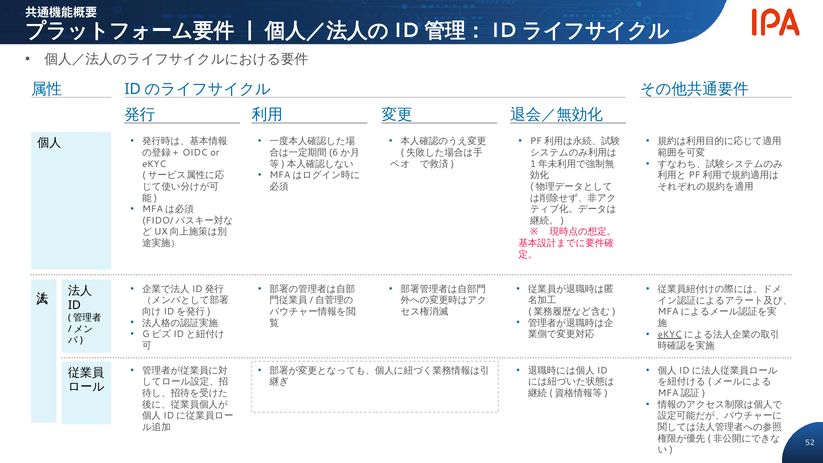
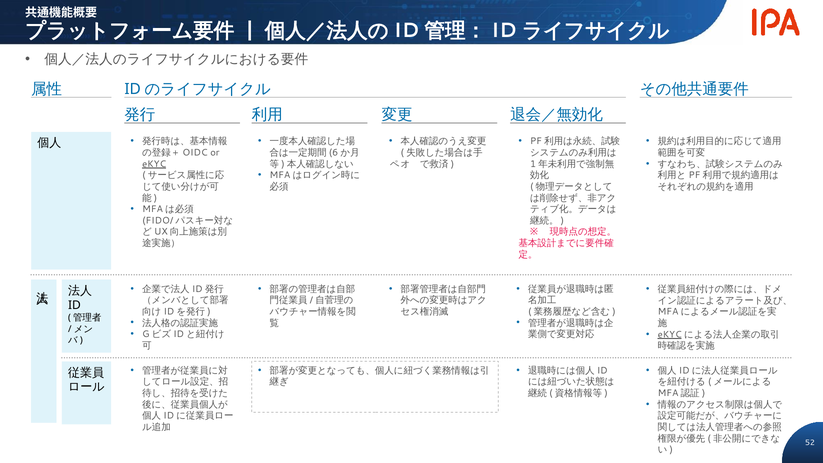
eKYC at (154, 164) underline: none -> present
